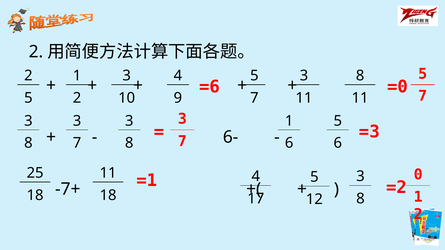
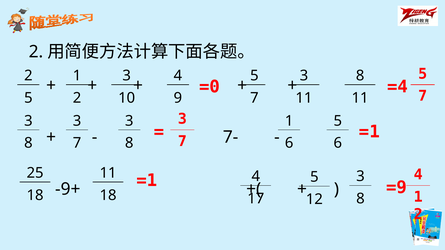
=6: =6 -> =0
=0: =0 -> =4
=3 at (369, 132): =3 -> =1
6-: 6- -> 7-
=1 0: 0 -> 4
=2: =2 -> =9
-7+: -7+ -> -9+
